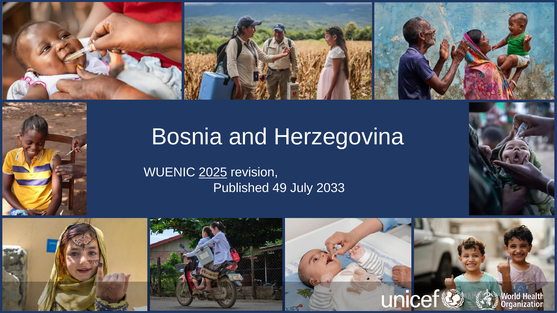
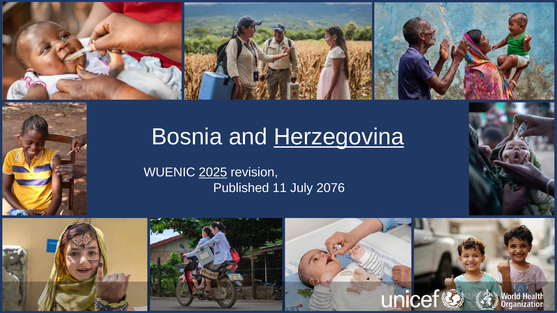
Herzegovina underline: none -> present
49: 49 -> 11
2033: 2033 -> 2076
